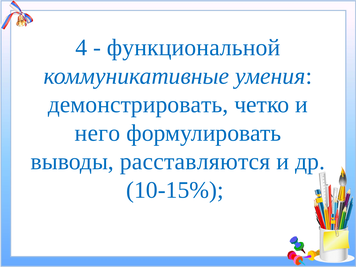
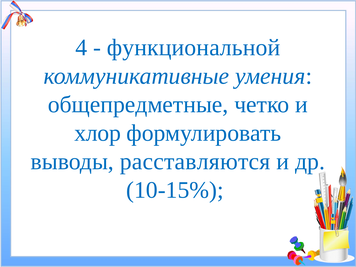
демонстрировать: демонстрировать -> общепредметные
него: него -> хлор
